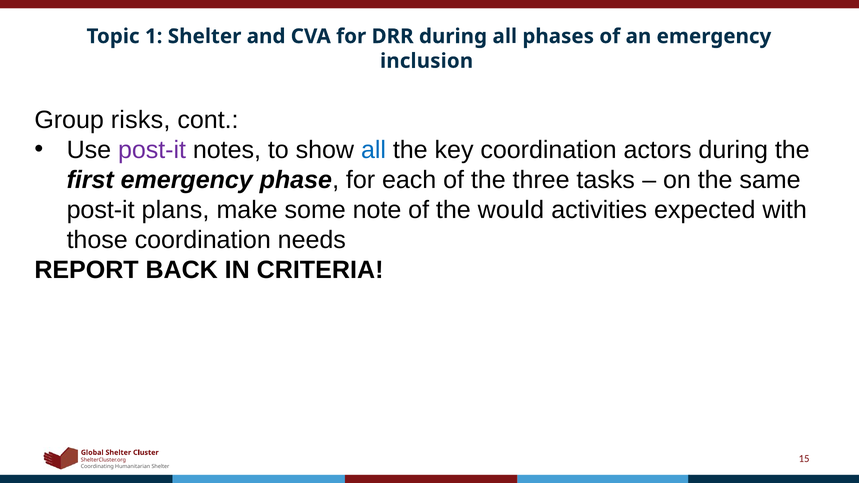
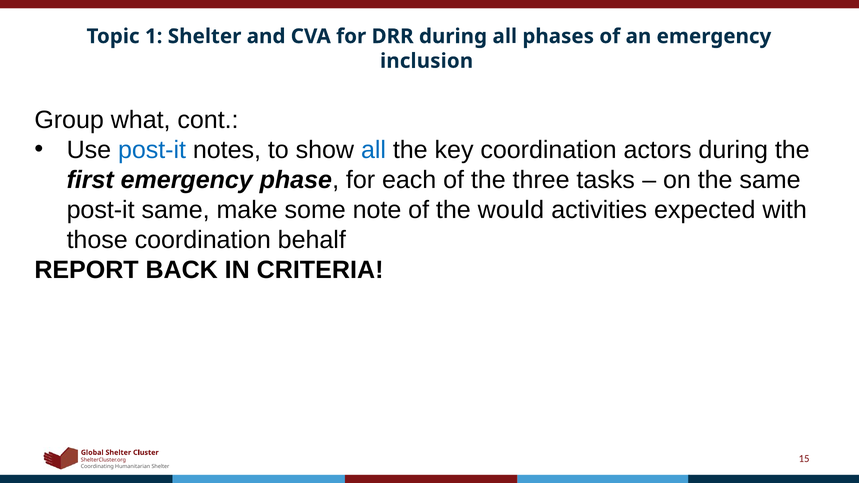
risks: risks -> what
post-it at (152, 150) colour: purple -> blue
post-it plans: plans -> same
needs: needs -> behalf
